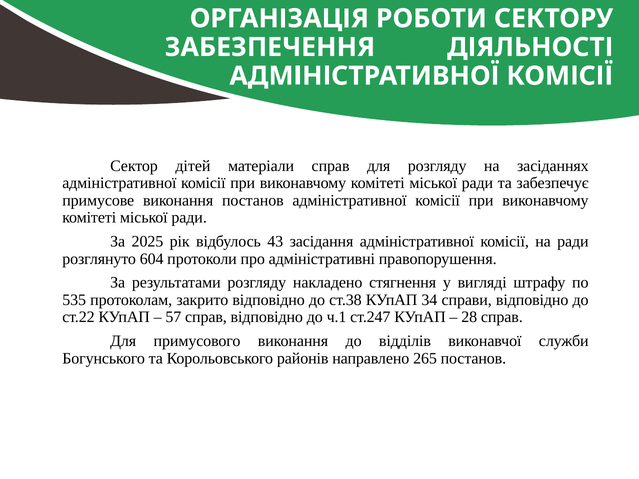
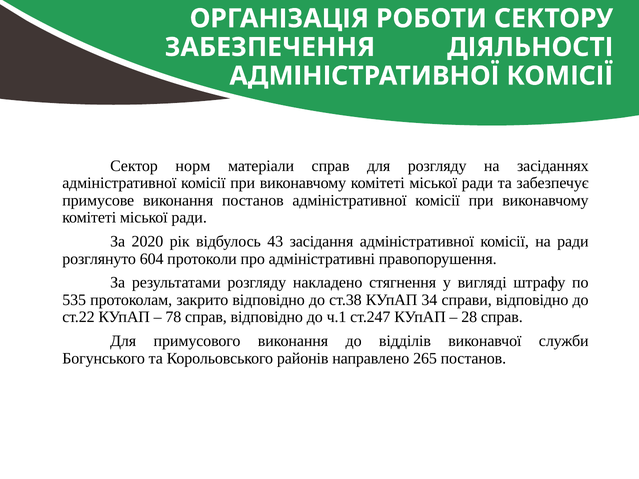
дітей: дітей -> норм
2025: 2025 -> 2020
57: 57 -> 78
